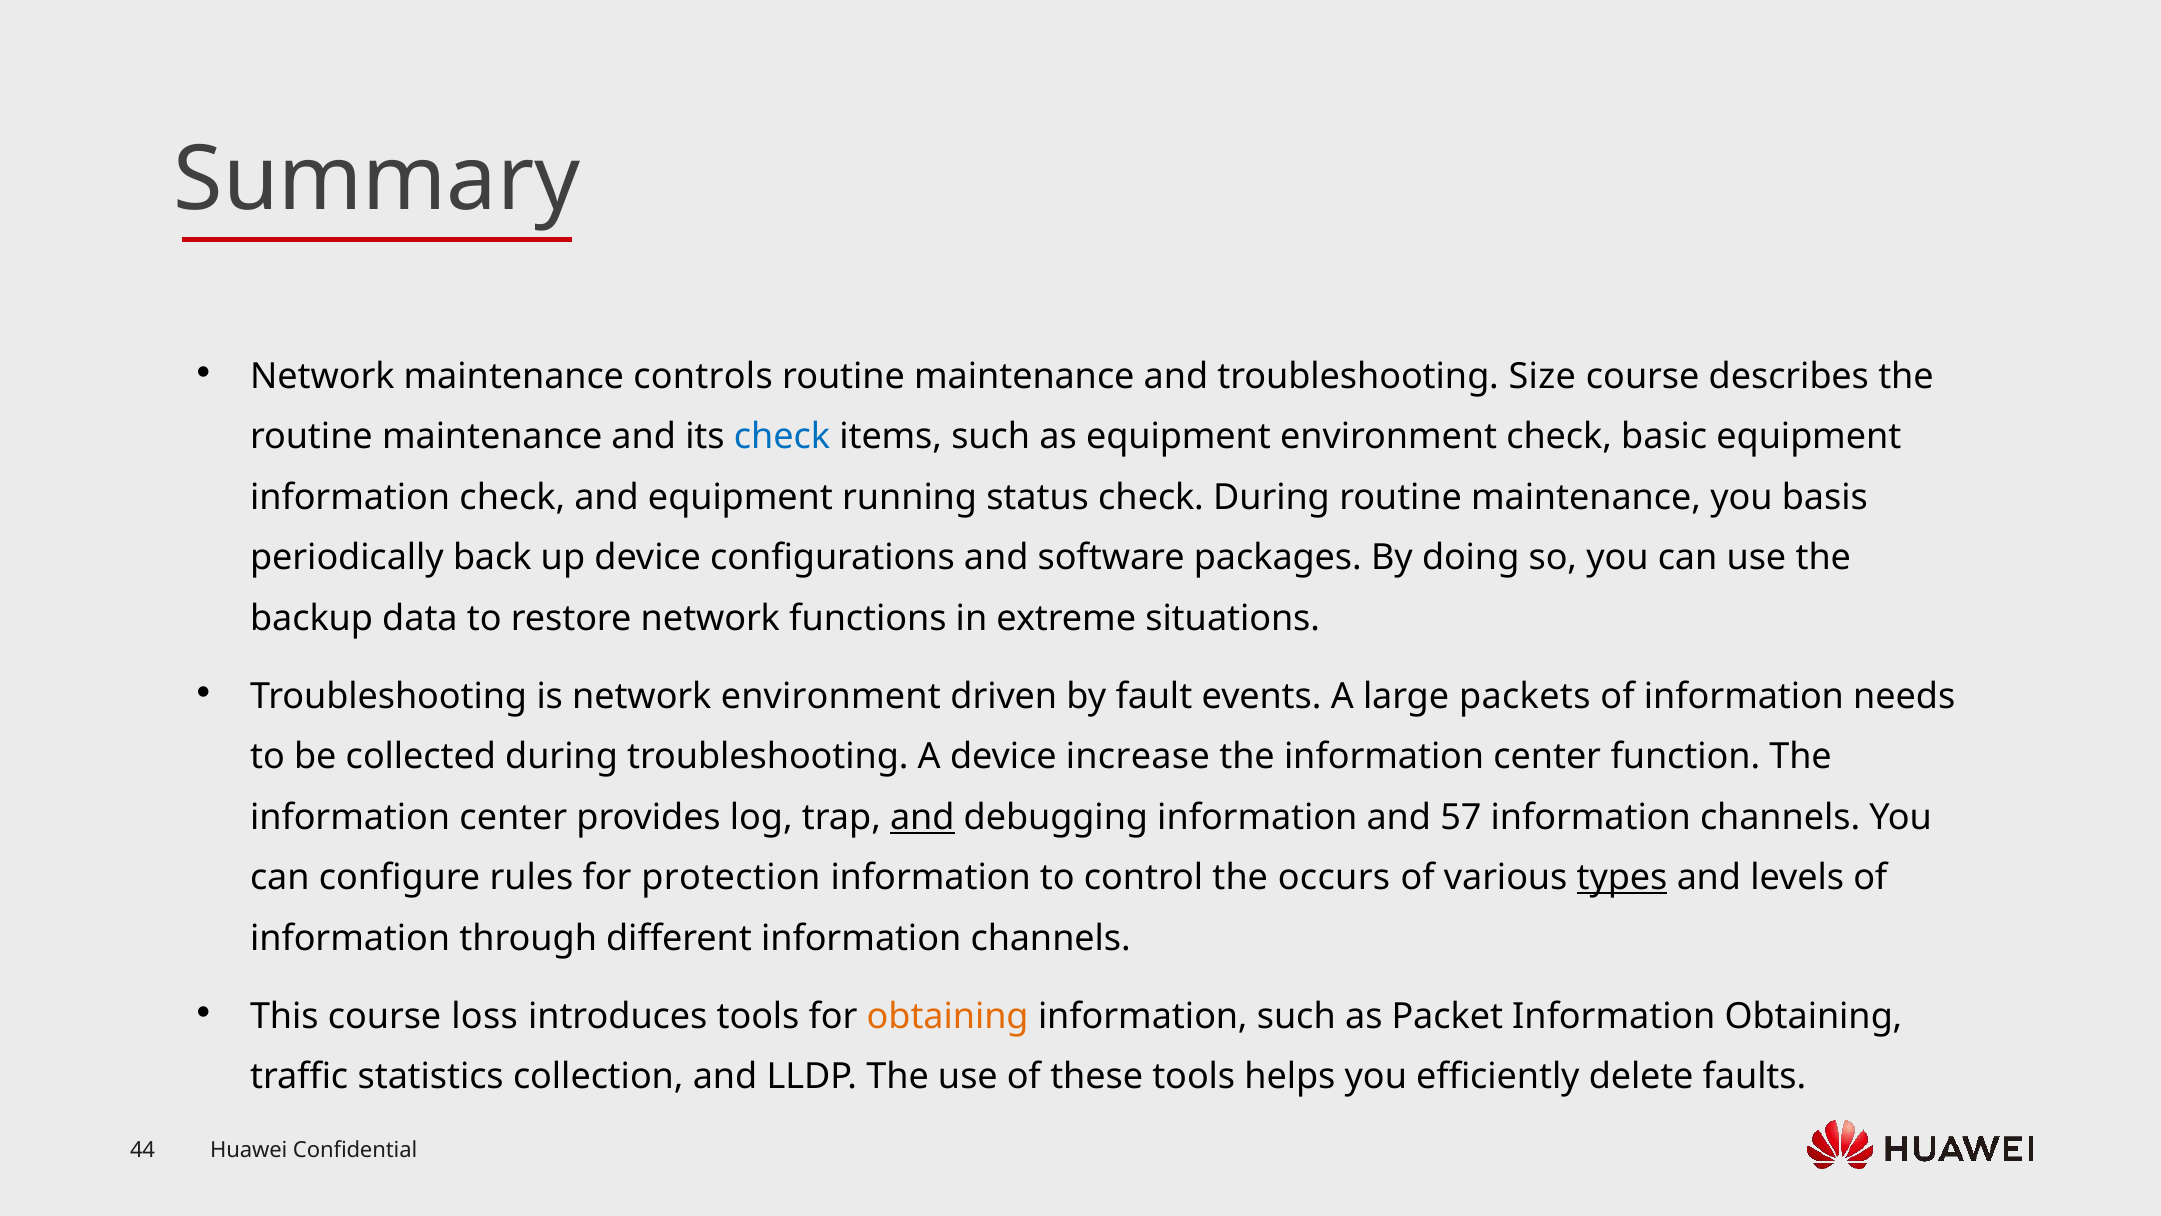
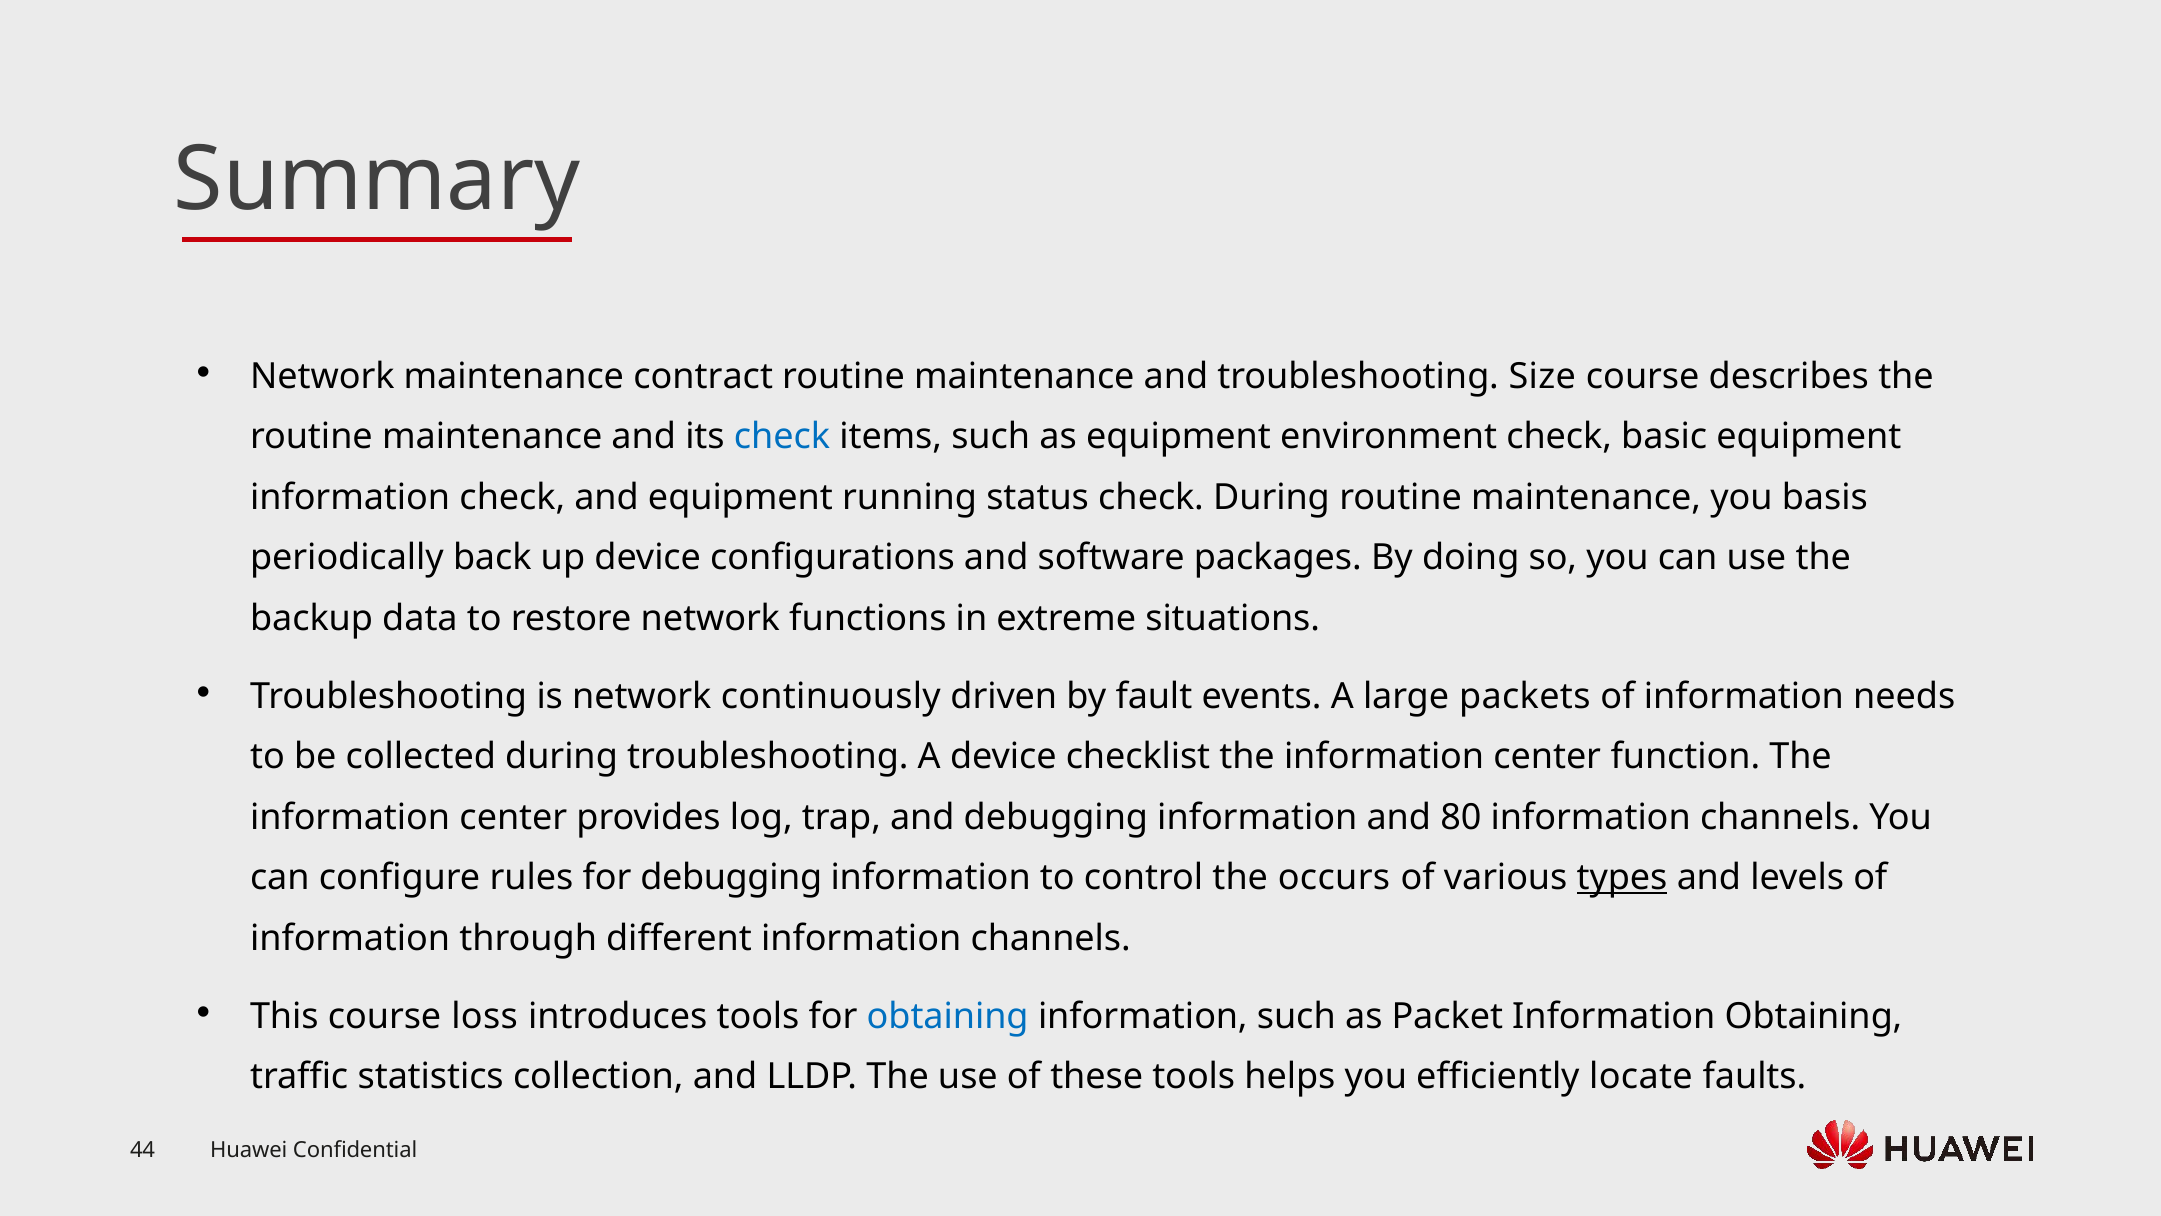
controls: controls -> contract
network environment: environment -> continuously
increase: increase -> checklist
and at (922, 817) underline: present -> none
57: 57 -> 80
for protection: protection -> debugging
obtaining at (948, 1016) colour: orange -> blue
delete: delete -> locate
